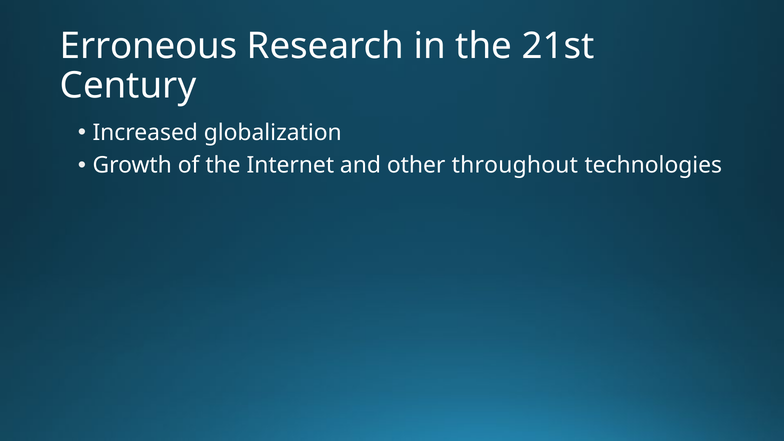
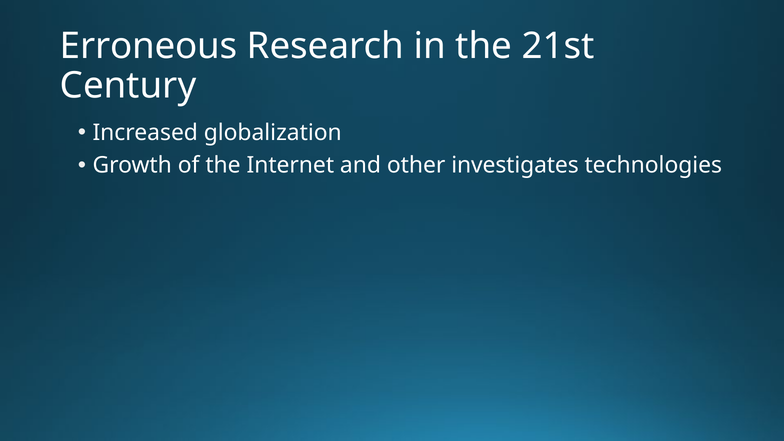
throughout: throughout -> investigates
